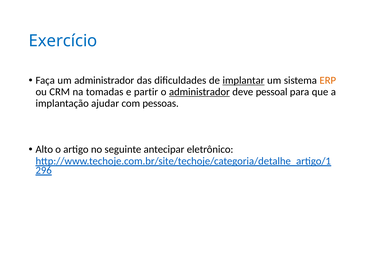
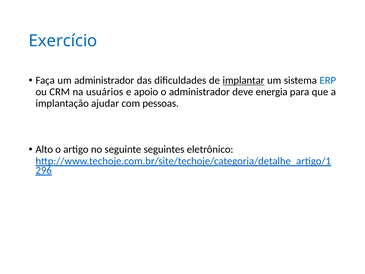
ERP colour: orange -> blue
tomadas: tomadas -> usuários
partir: partir -> apoio
administrador at (199, 92) underline: present -> none
pessoal: pessoal -> energia
antecipar: antecipar -> seguintes
